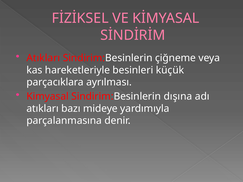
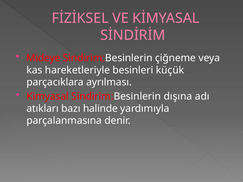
Atıkları at (43, 58): Atıkları -> Mideye
mideye: mideye -> halinde
